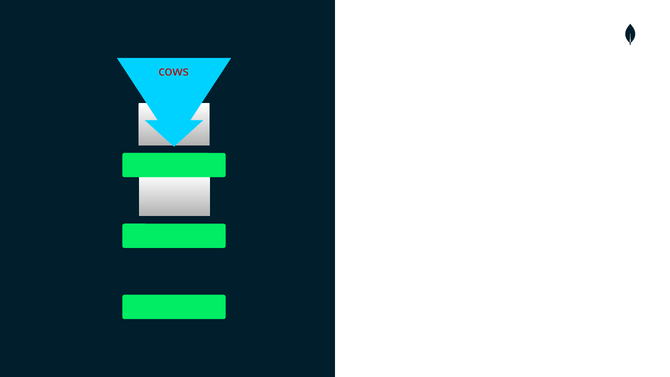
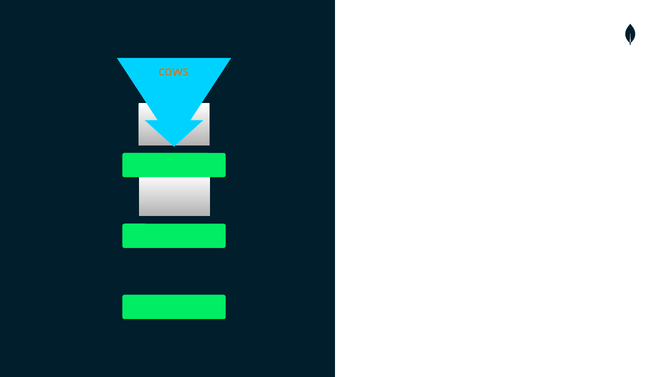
cows colour: red -> orange
